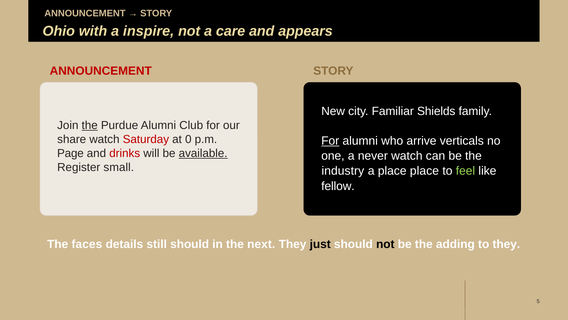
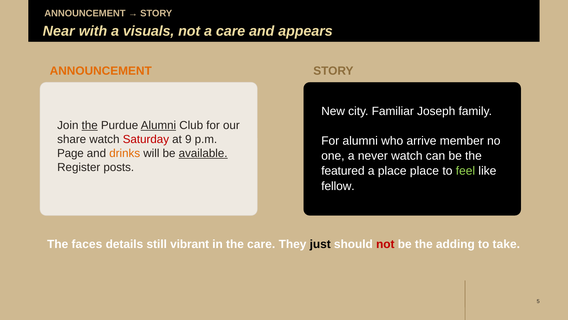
Ohio: Ohio -> Near
inspire: inspire -> visuals
ANNOUNCEMENT at (101, 71) colour: red -> orange
Shields: Shields -> Joseph
Alumni at (158, 125) underline: none -> present
0: 0 -> 9
For at (330, 141) underline: present -> none
verticals: verticals -> member
drinks colour: red -> orange
small: small -> posts
industry: industry -> featured
still should: should -> vibrant
the next: next -> care
not at (385, 244) colour: black -> red
to they: they -> take
